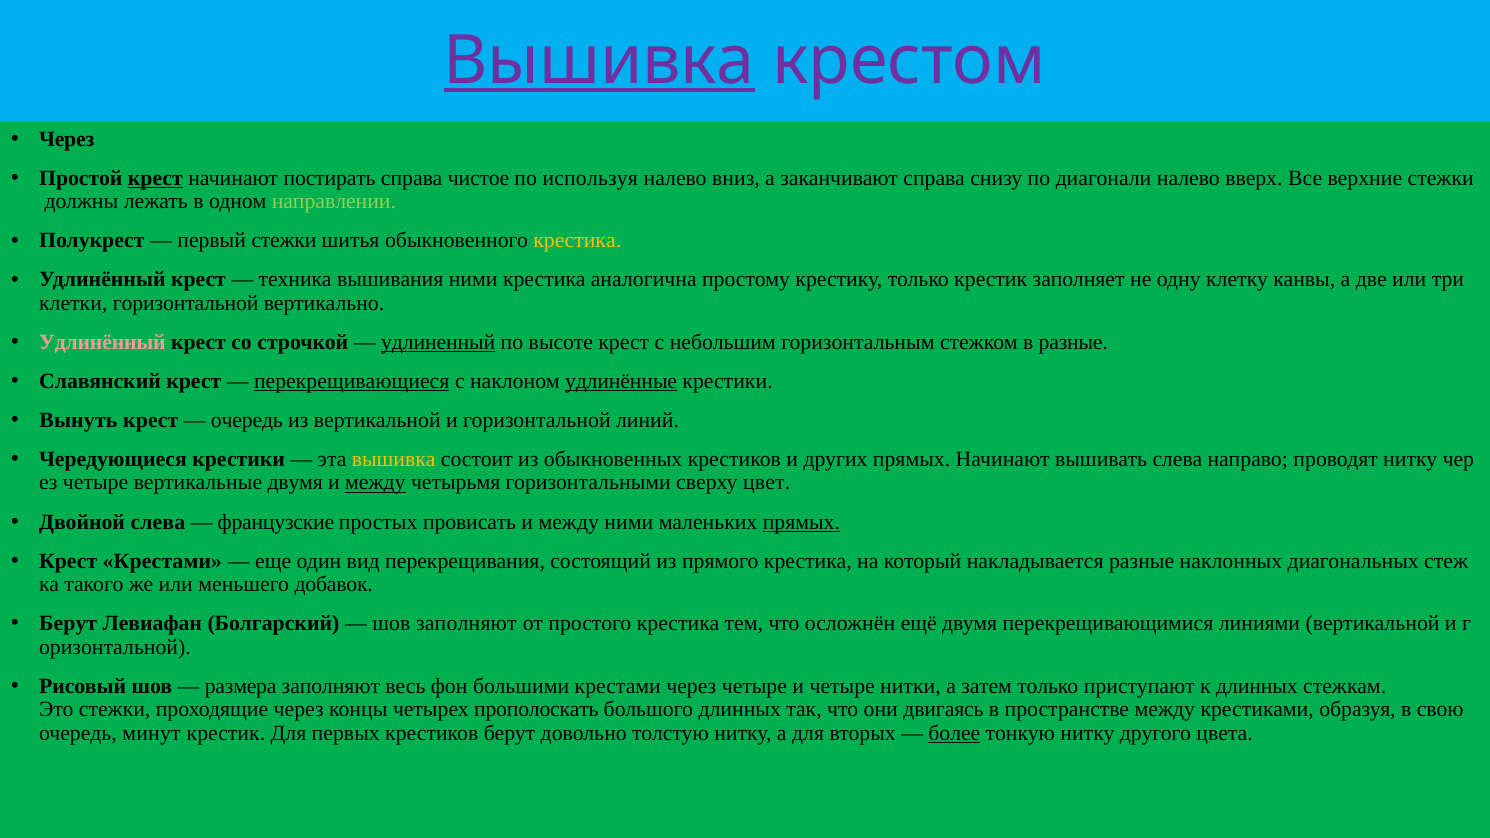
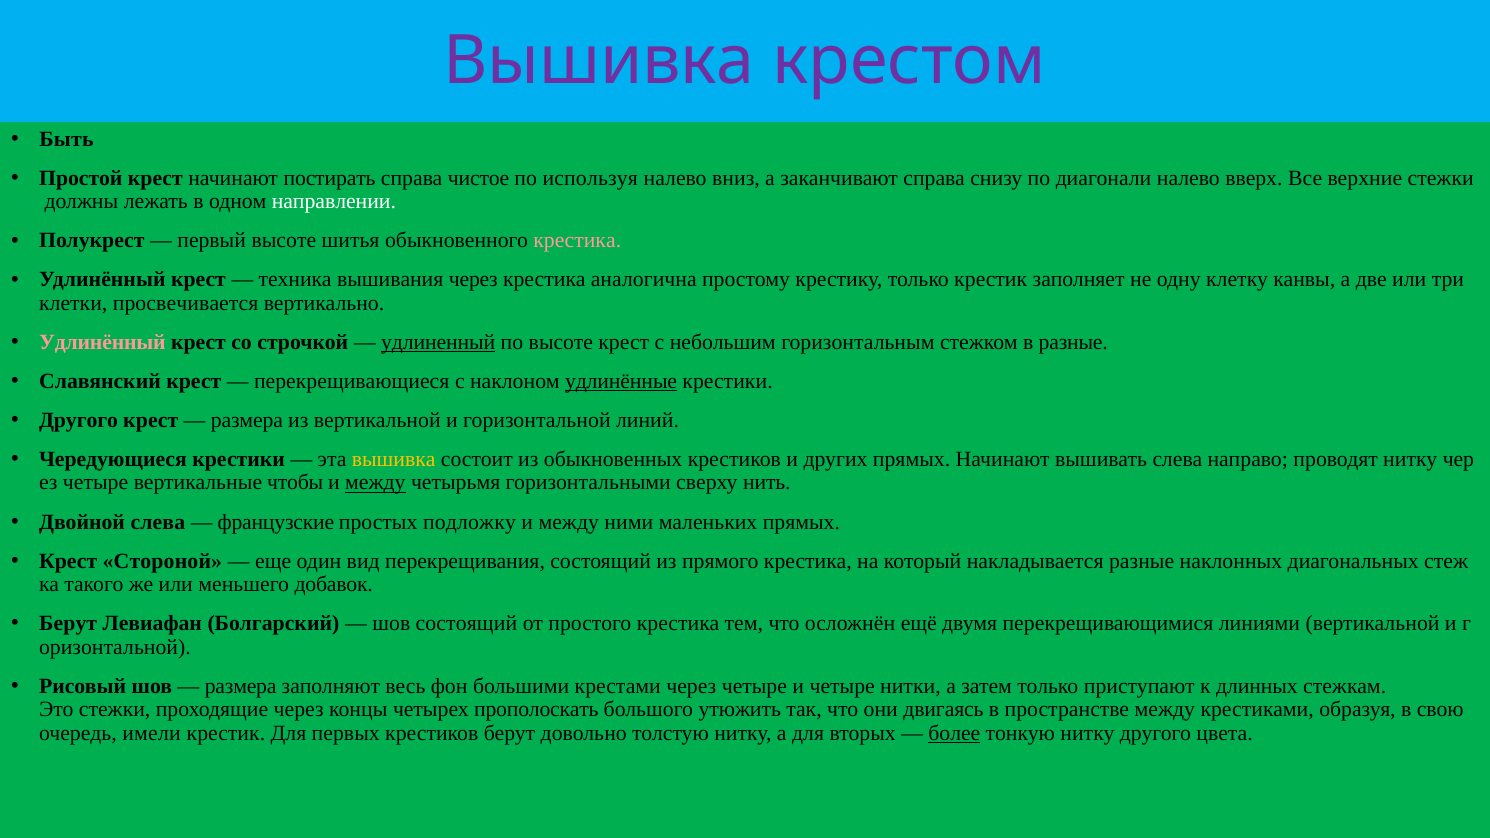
Вышивка at (599, 61) underline: present -> none
Через at (67, 139): Через -> Быть
крест at (155, 178) underline: present -> none
направлении colour: light green -> white
первый стежки: стежки -> высоте
крестика at (577, 241) colour: yellow -> pink
вышивания ними: ними -> через
клетки горизонтальной: горизонтальной -> просвечивается
перекрещивающиеся underline: present -> none
Вынуть at (78, 420): Вынуть -> Другого
очередь at (247, 420): очередь -> размера
вертикальные двумя: двумя -> чтобы
цвет: цвет -> нить
провисать: провисать -> подложку
прямых at (801, 522) underline: present -> none
Крест Крестами: Крестами -> Стороной
шов заполняют: заполняют -> состоящий
большого длинных: длинных -> утюжить
минут: минут -> имели
